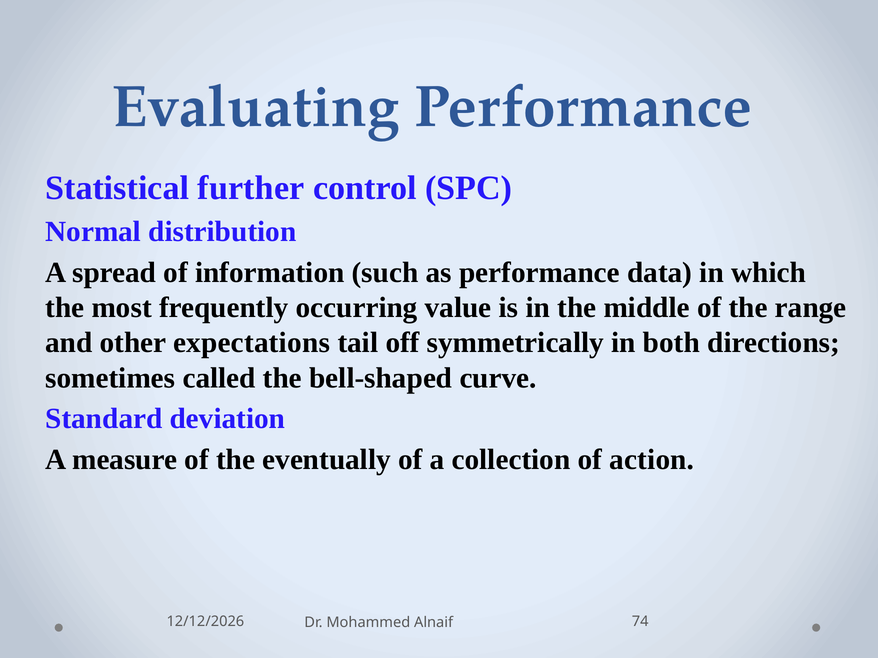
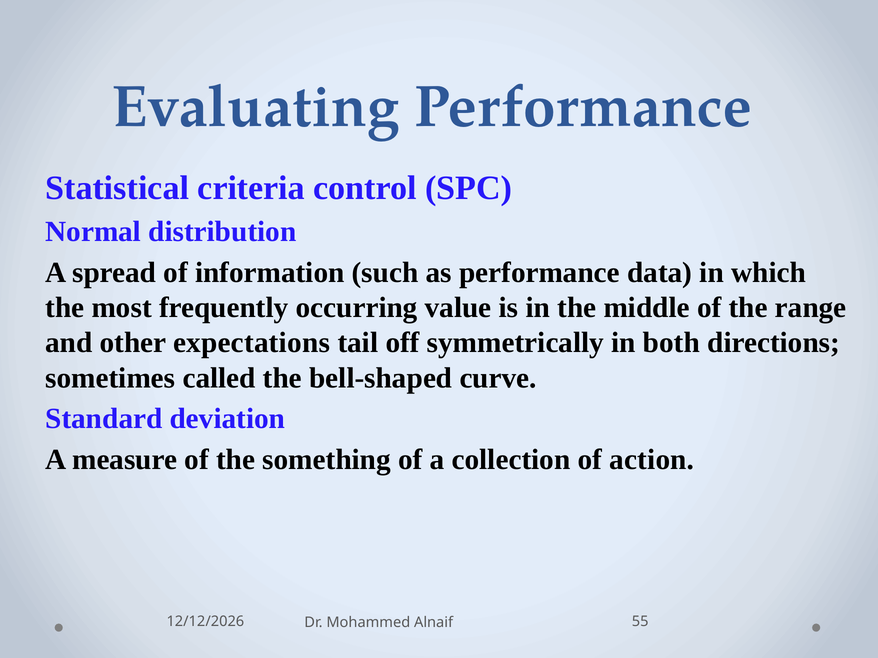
further: further -> criteria
eventually: eventually -> something
74: 74 -> 55
